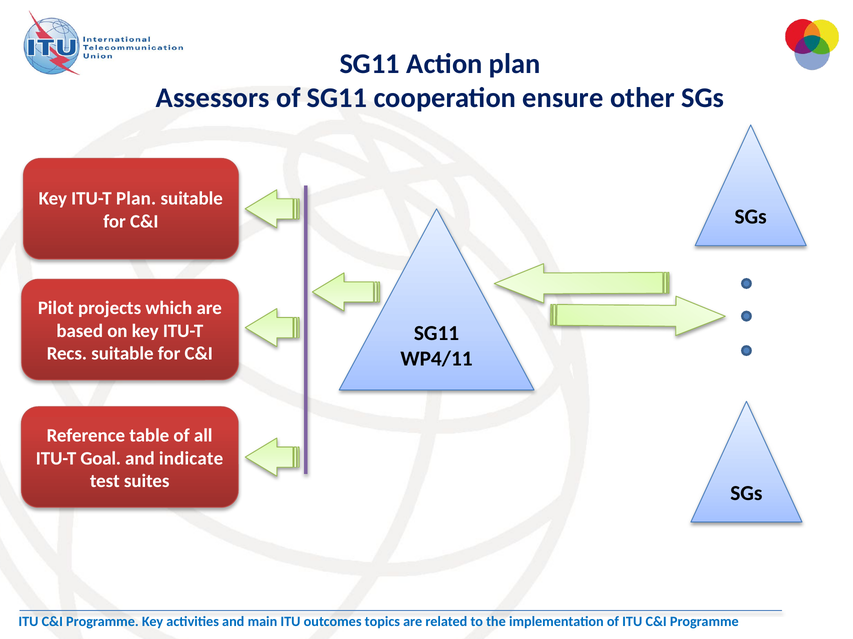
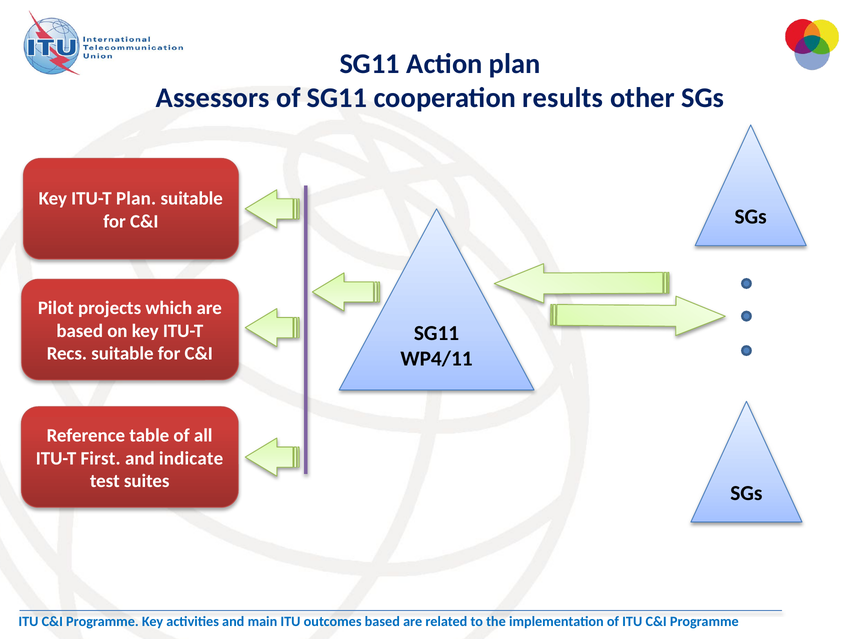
ensure: ensure -> results
Goal: Goal -> First
topics at (382, 622): topics -> based
